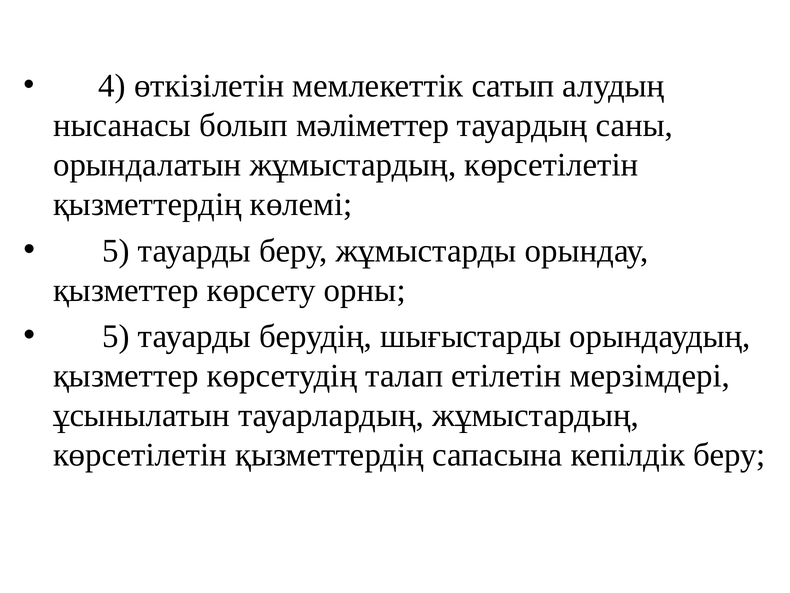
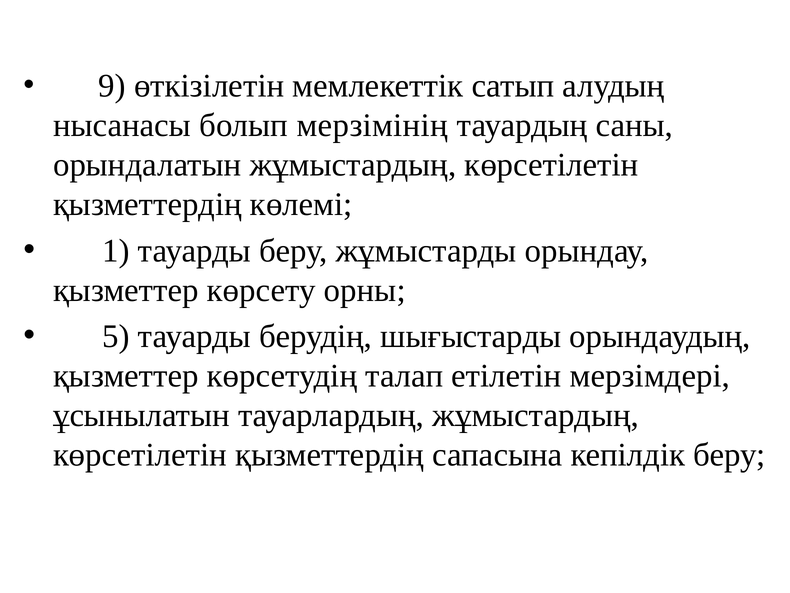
4: 4 -> 9
мәліметтер: мәліметтер -> мерзімінің
5 at (116, 250): 5 -> 1
